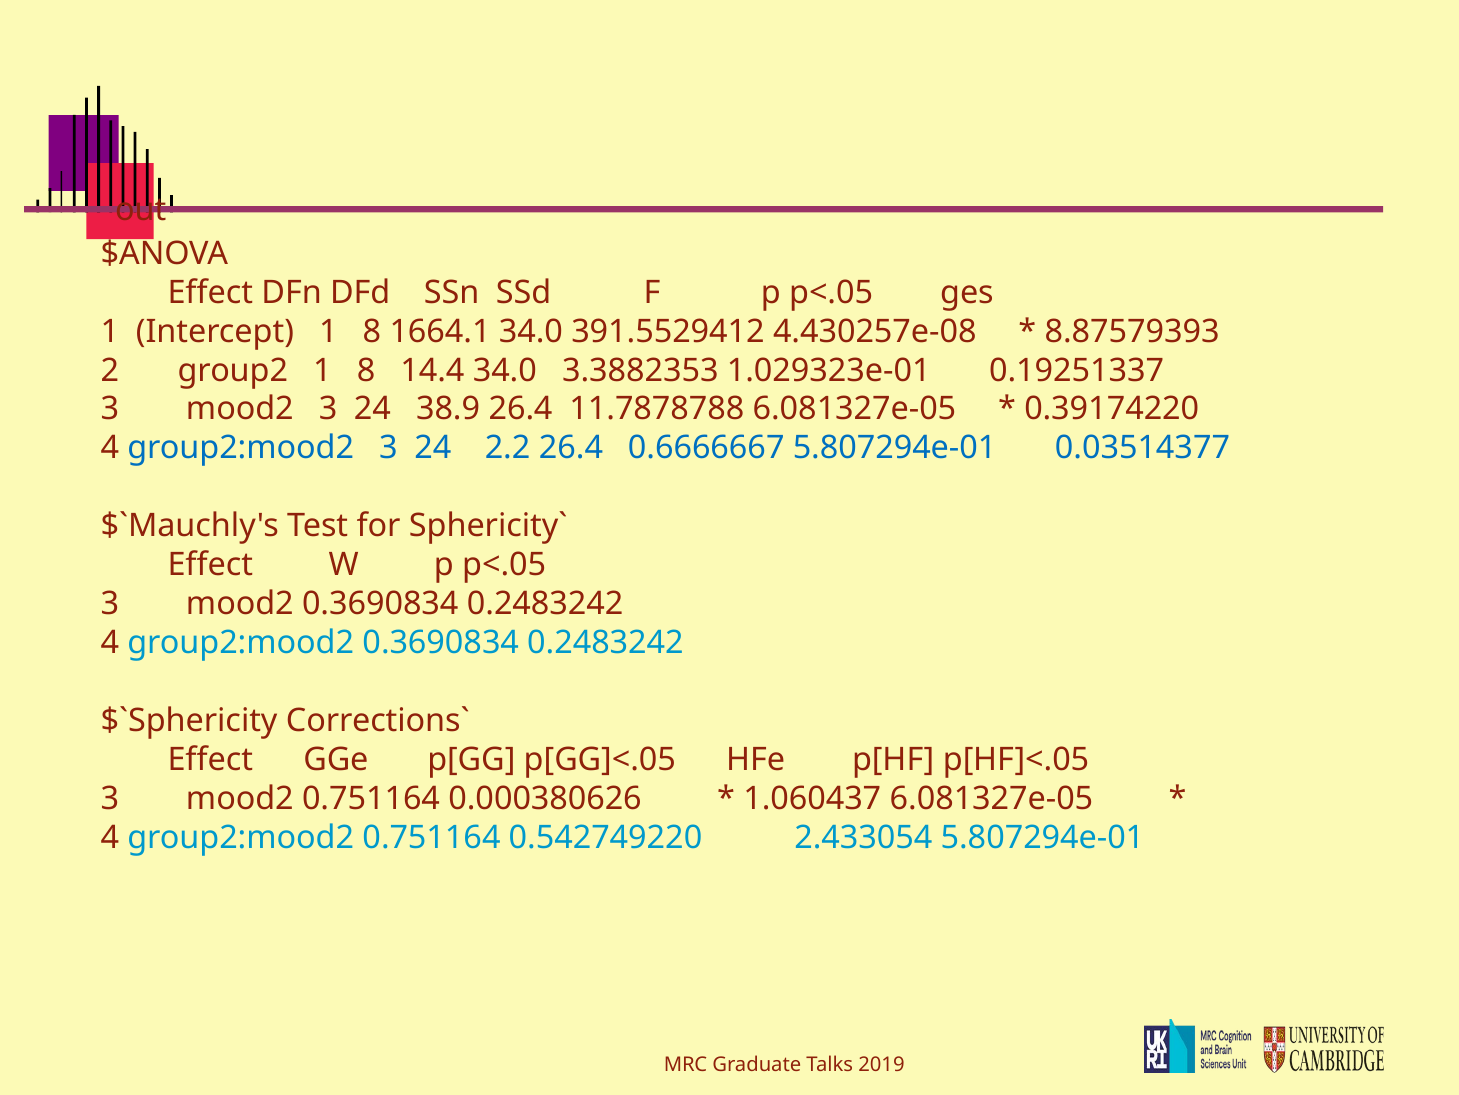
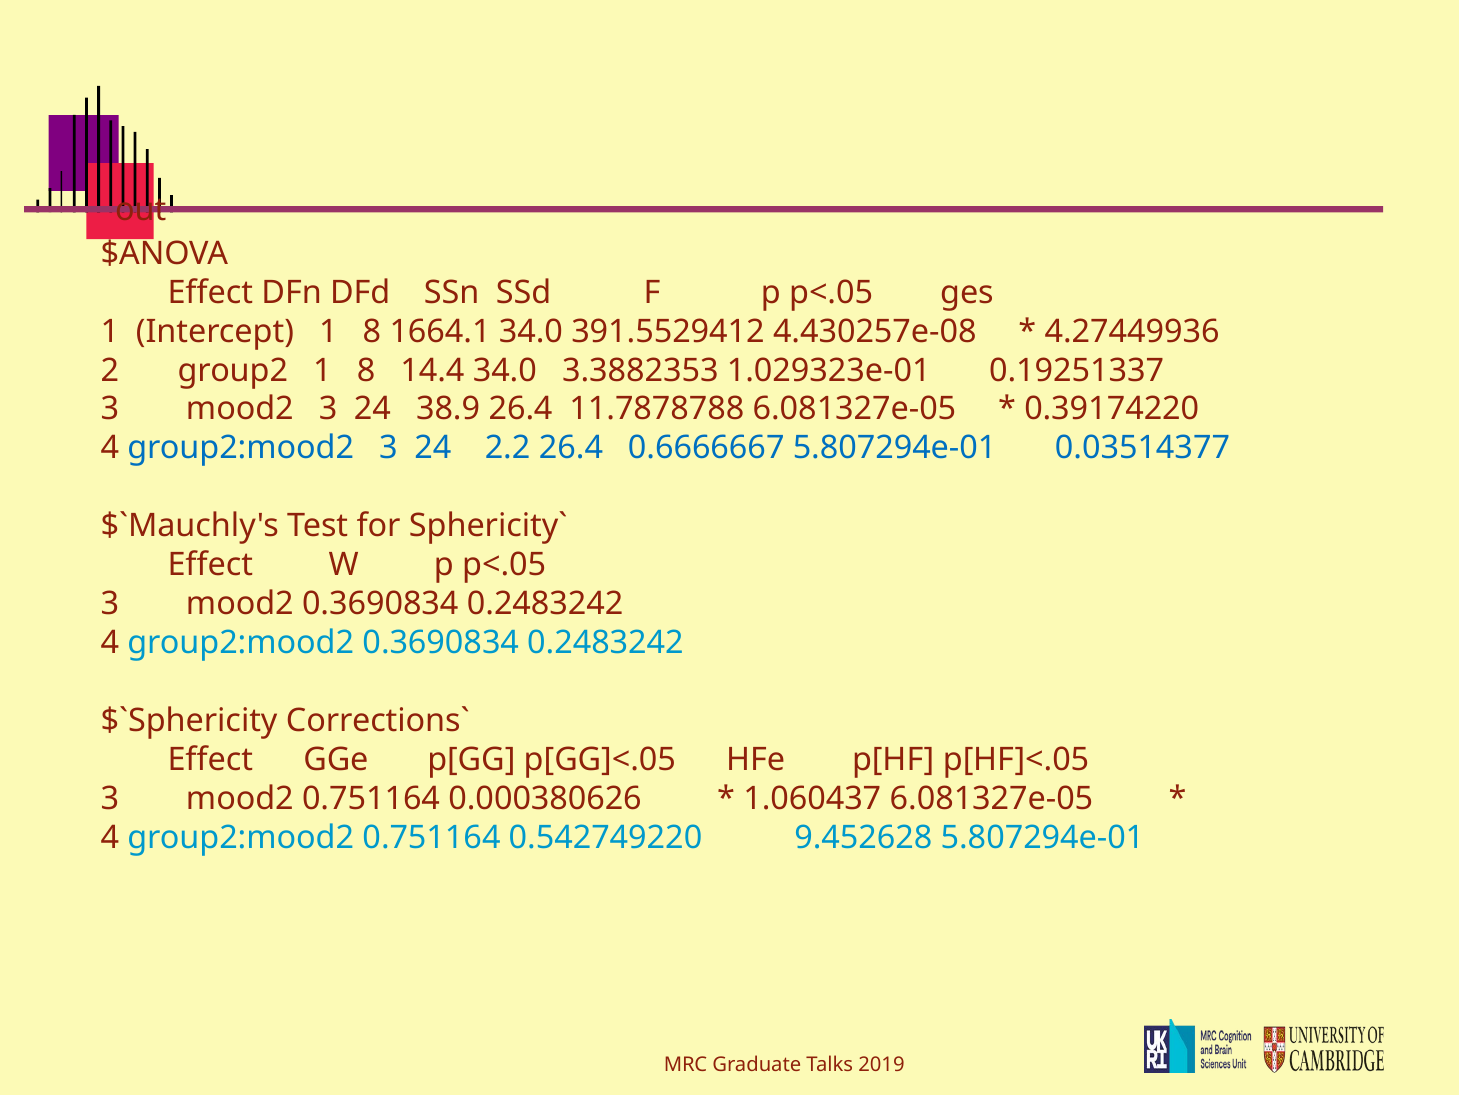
8.87579393: 8.87579393 -> 4.27449936
2.433054: 2.433054 -> 9.452628
